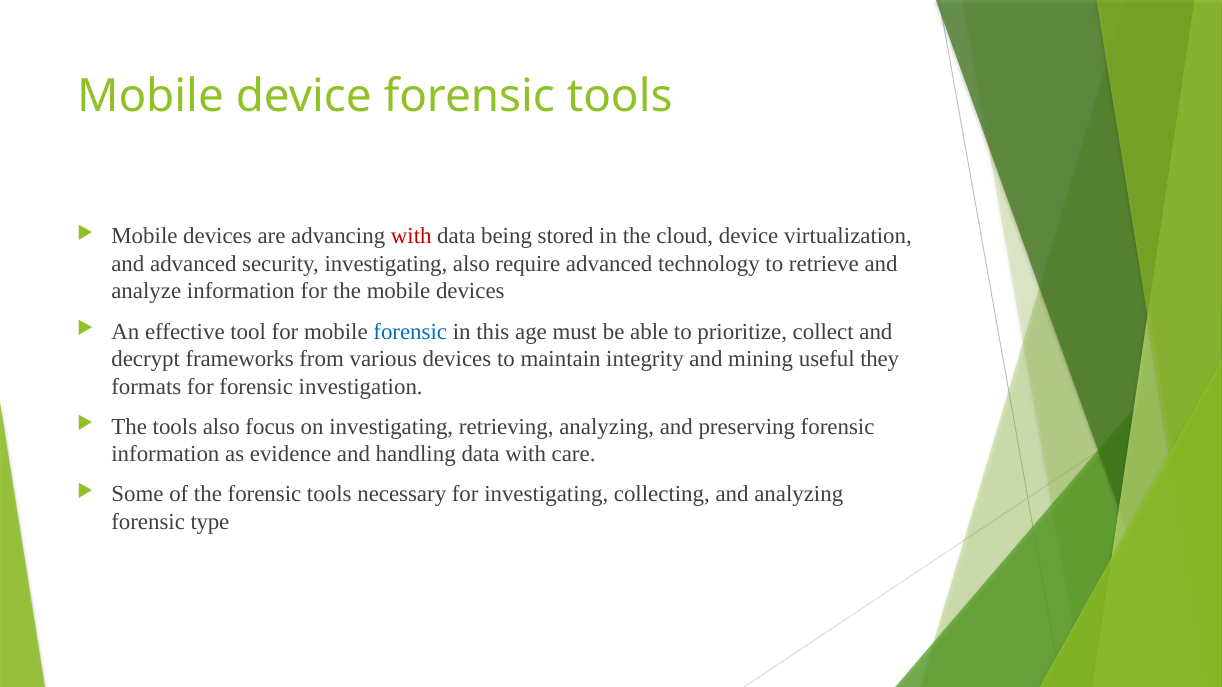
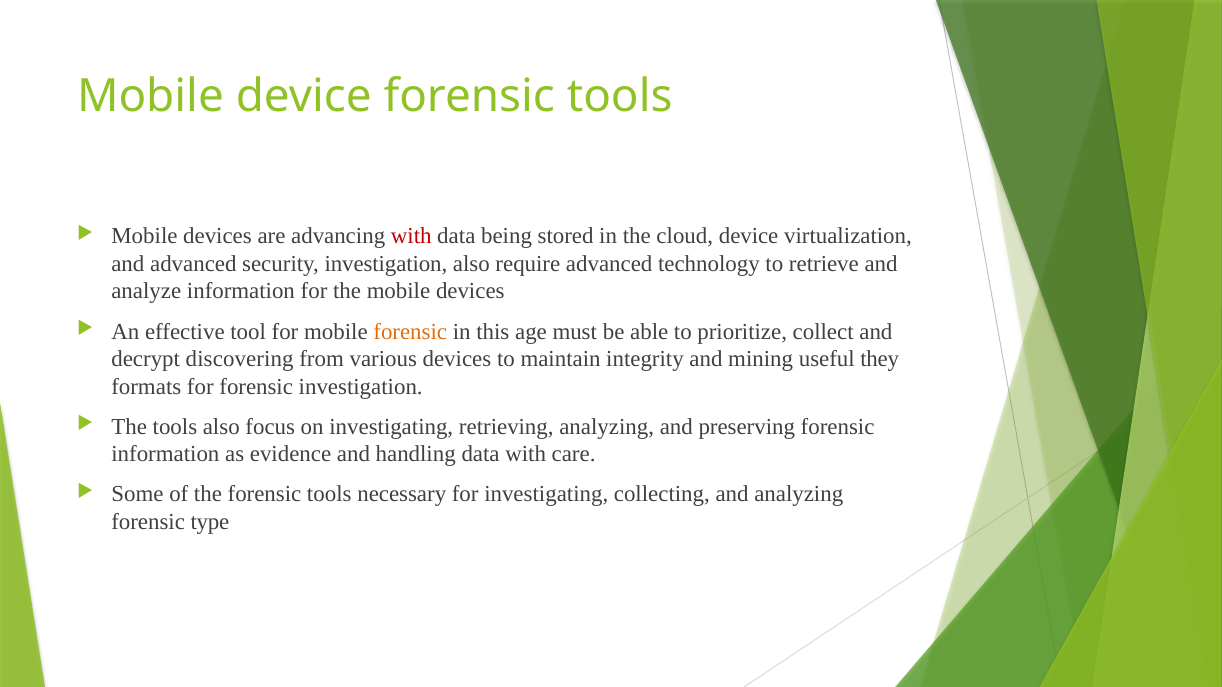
security investigating: investigating -> investigation
forensic at (410, 332) colour: blue -> orange
frameworks: frameworks -> discovering
